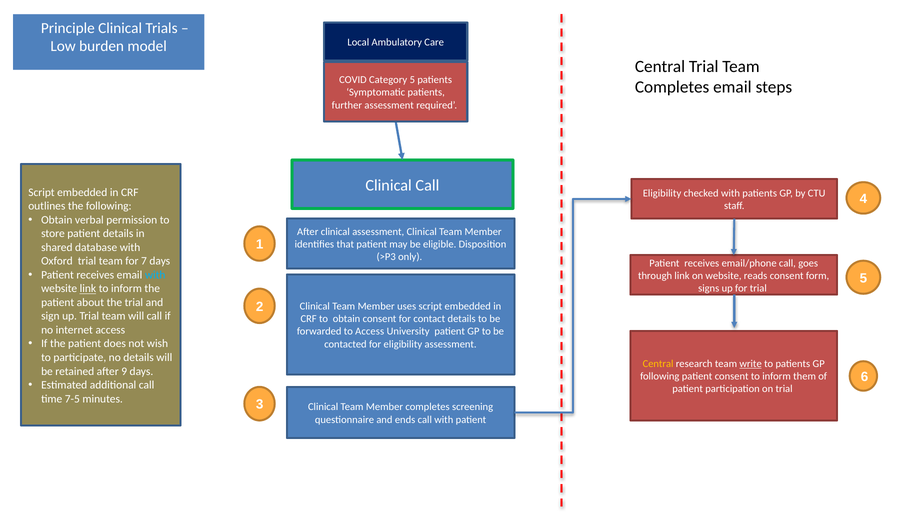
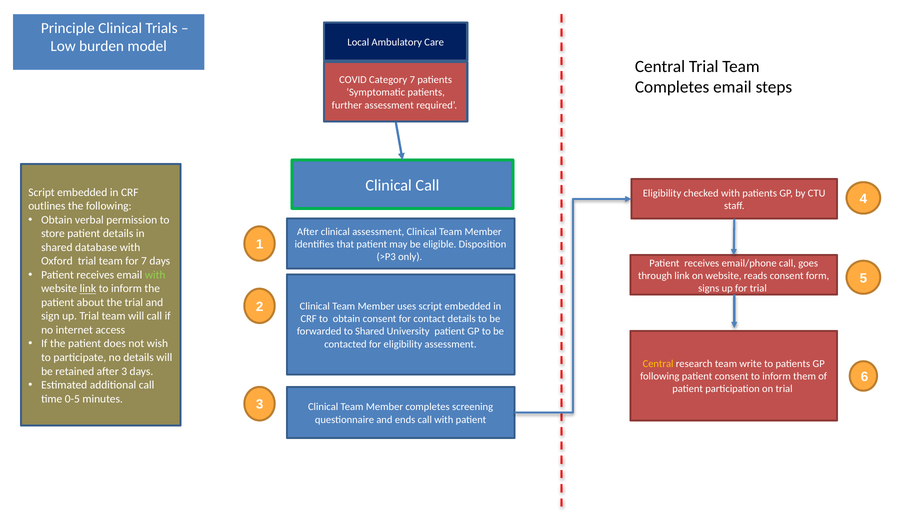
Category 5: 5 -> 7
with at (155, 275) colour: light blue -> light green
to Access: Access -> Shared
write underline: present -> none
after 9: 9 -> 3
7-5: 7-5 -> 0-5
